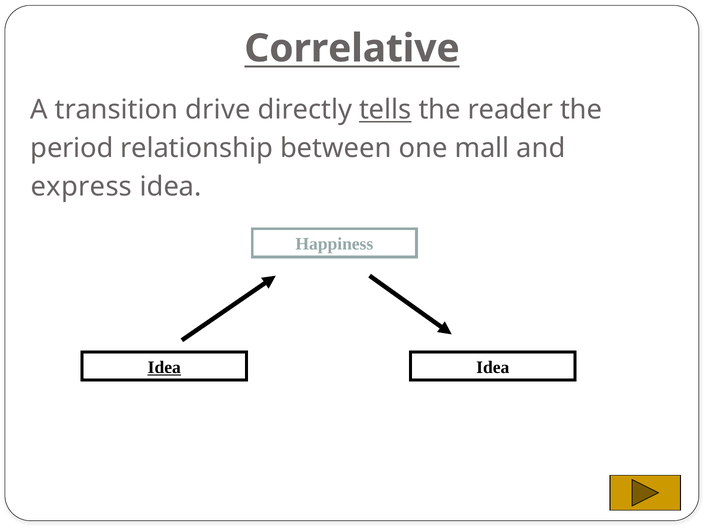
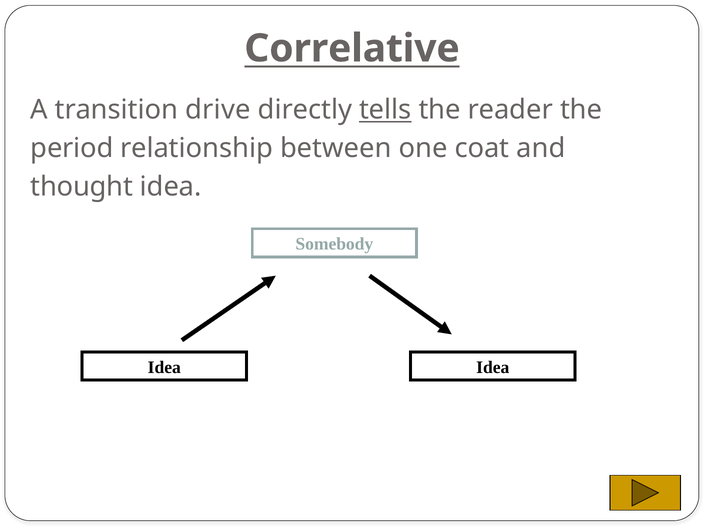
mall: mall -> coat
express: express -> thought
Happiness: Happiness -> Somebody
Idea at (164, 367) underline: present -> none
